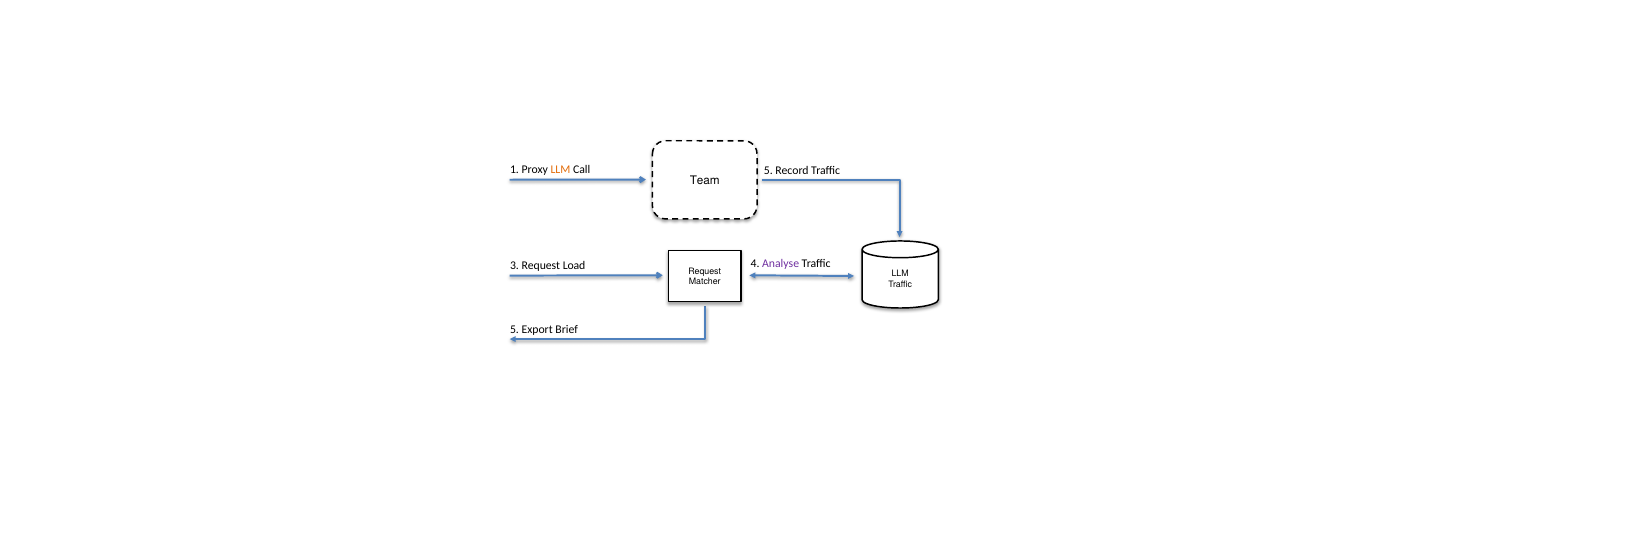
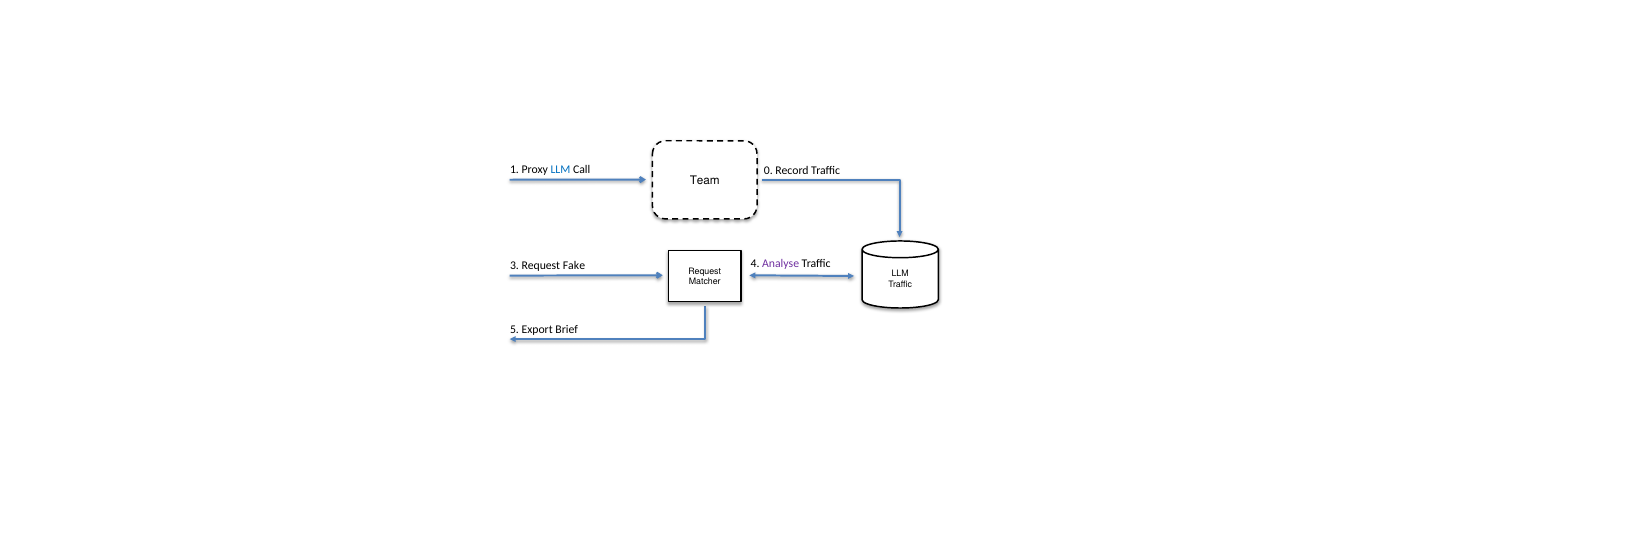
LLM at (561, 169) colour: orange -> blue
Call 5: 5 -> 0
Load: Load -> Fake
